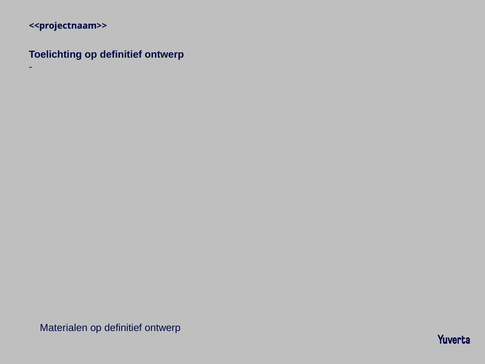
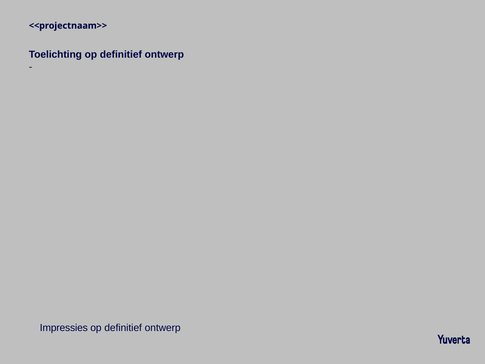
Materialen: Materialen -> Impressies
